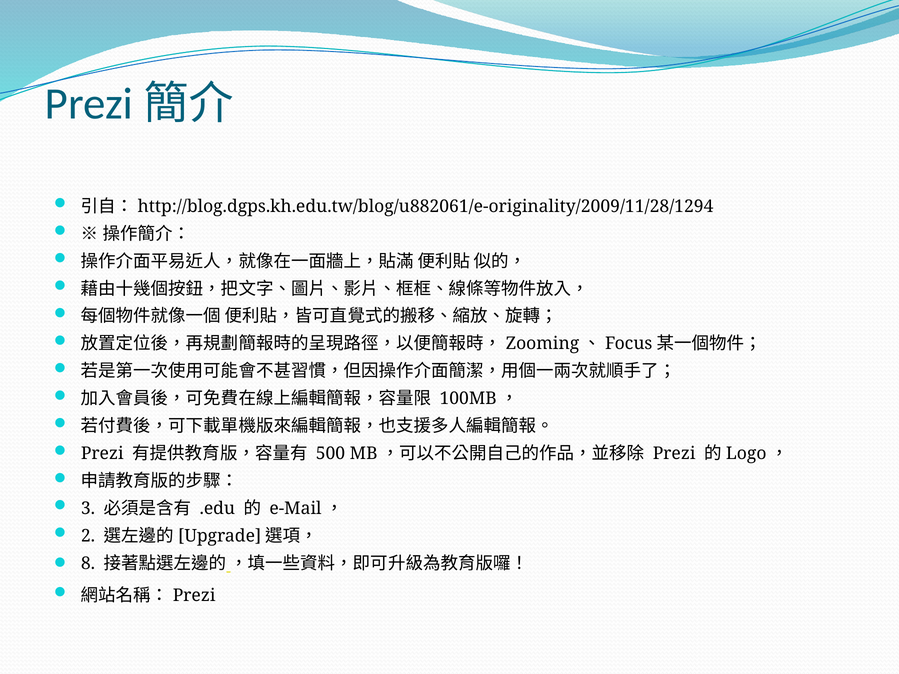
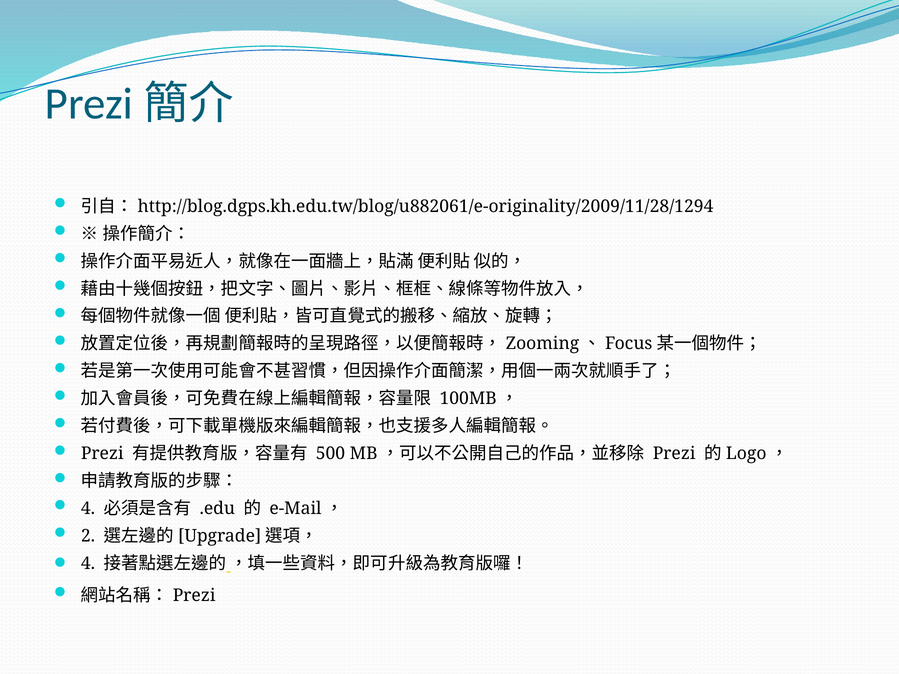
3 at (88, 509): 3 -> 4
8 at (88, 564): 8 -> 4
